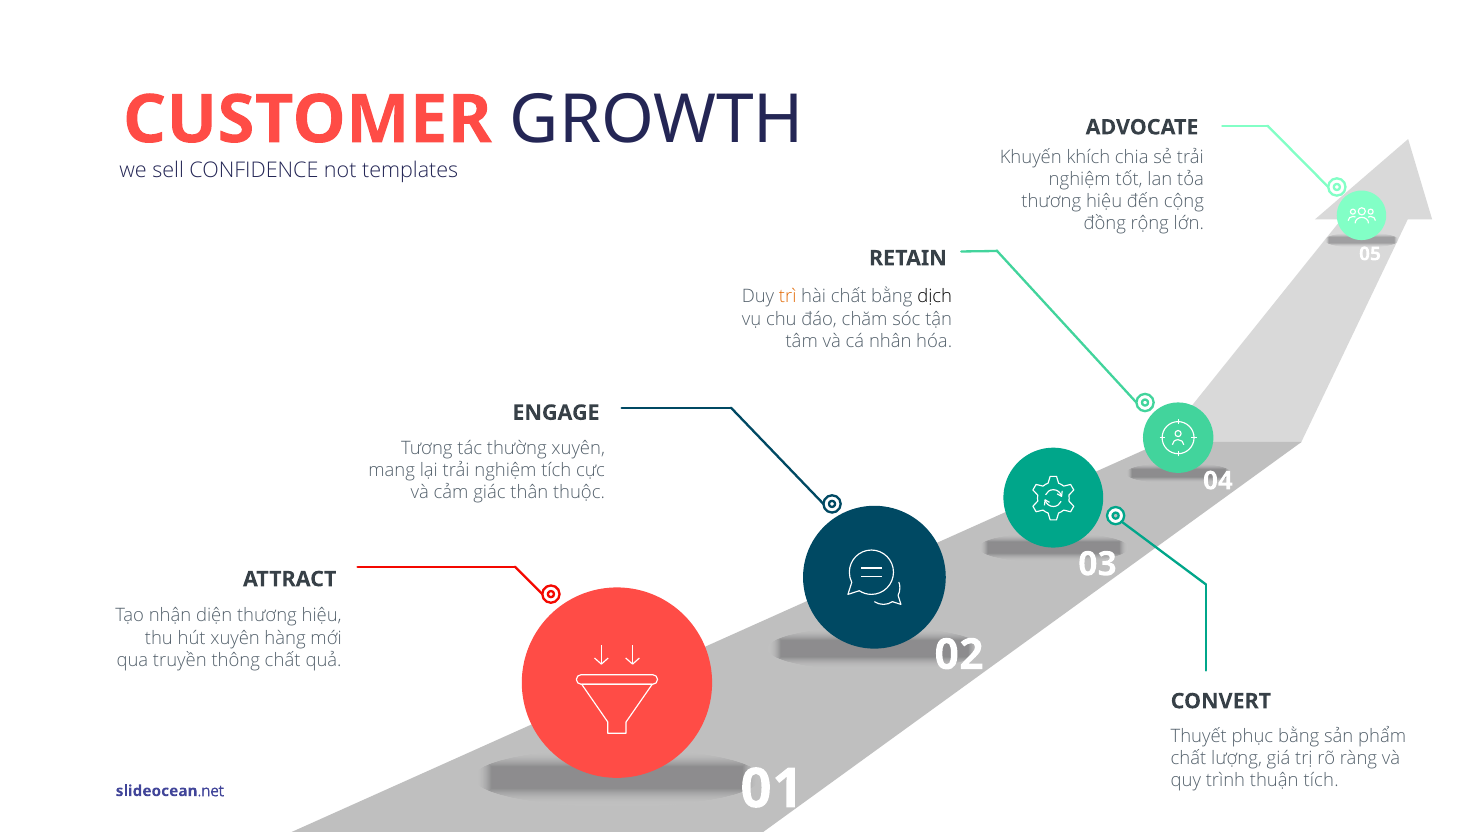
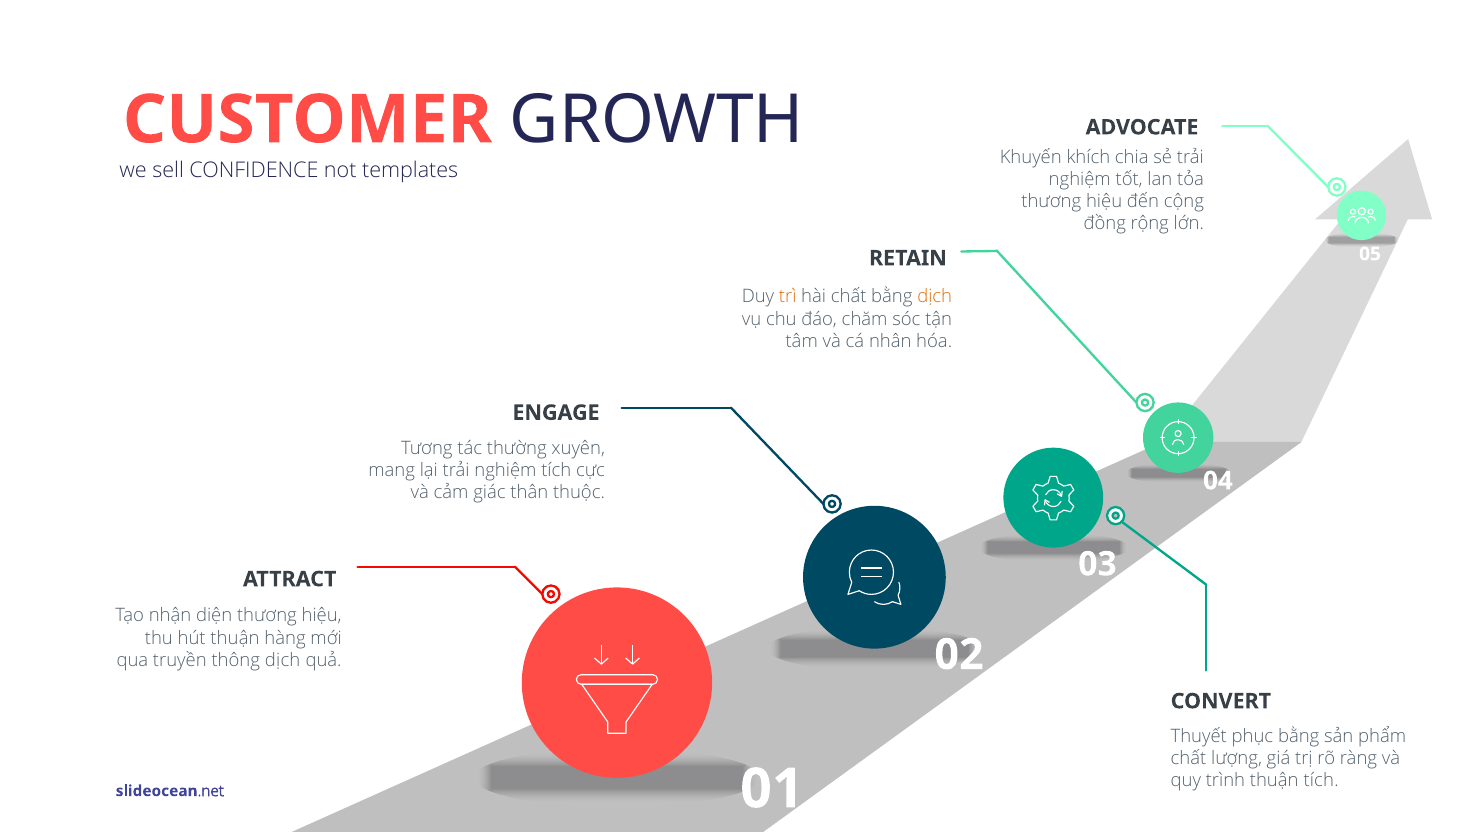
dịch at (935, 297) colour: black -> orange
hút xuyên: xuyên -> thuận
thông chất: chất -> dịch
